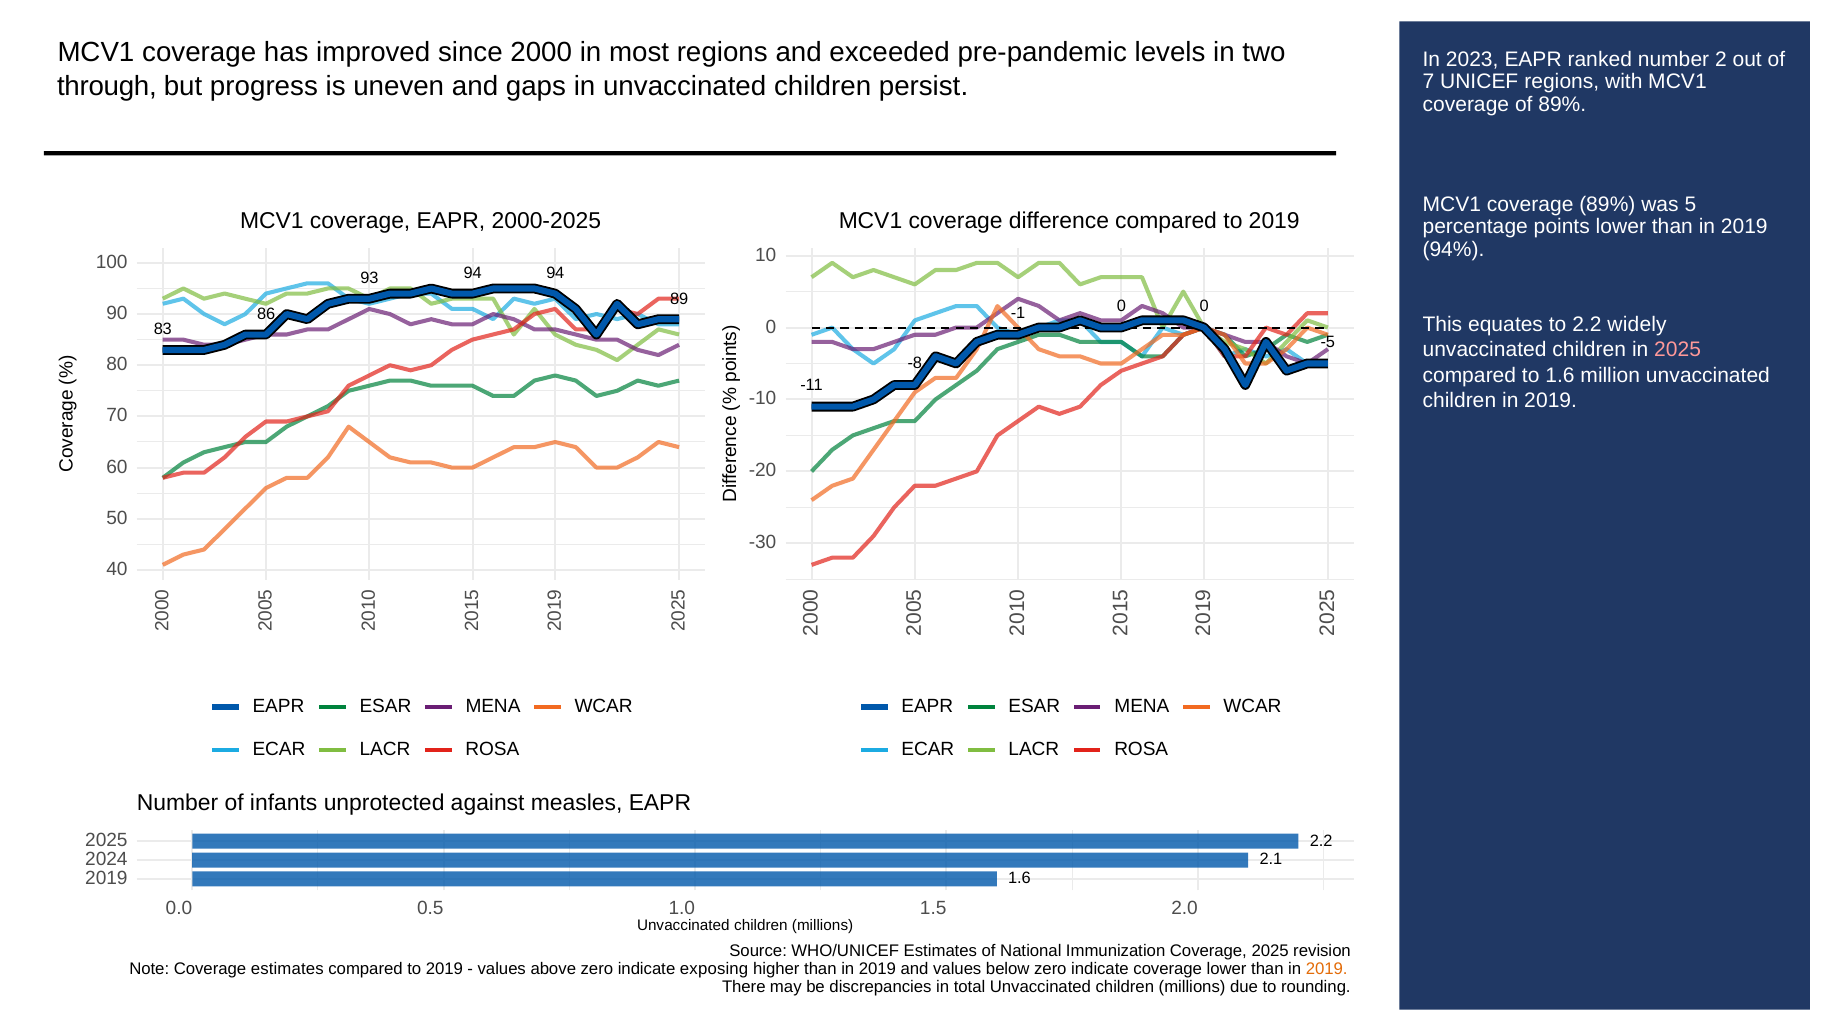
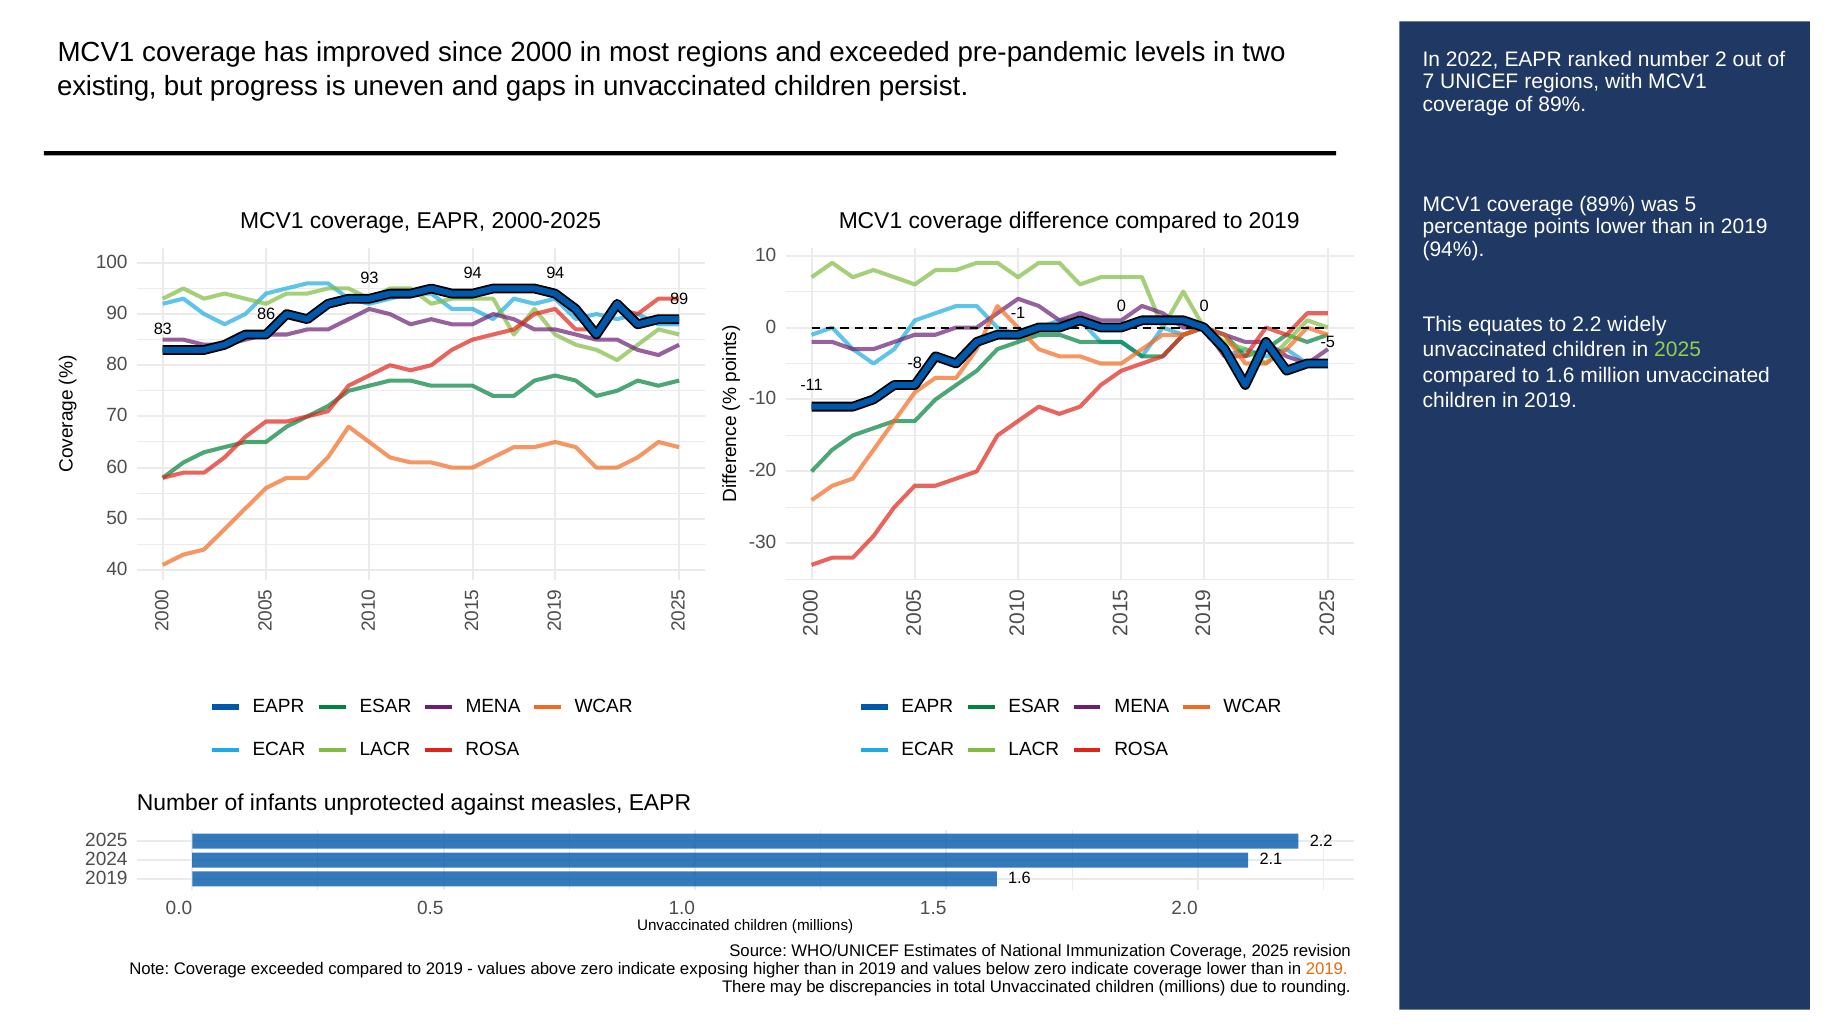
2023: 2023 -> 2022
through: through -> existing
2025 at (1678, 350) colour: pink -> light green
Coverage estimates: estimates -> exceeded
